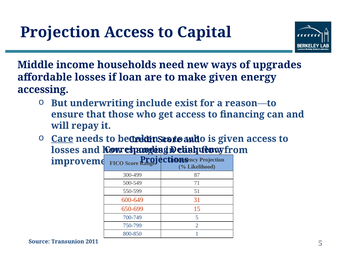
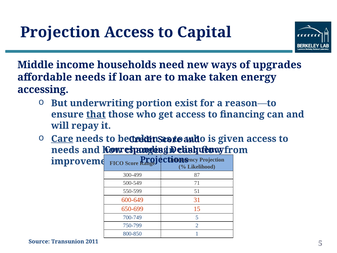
affordable losses: losses -> needs
make given: given -> taken
include: include -> portion
that underline: none -> present
losses at (65, 150): losses -> needs
